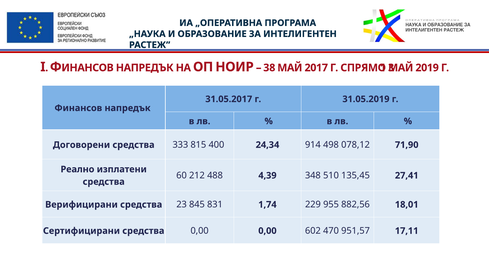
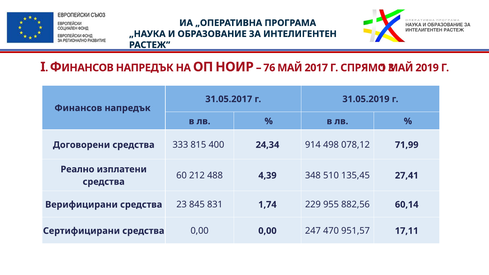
38: 38 -> 76
71,90: 71,90 -> 71,99
18,01: 18,01 -> 60,14
602: 602 -> 247
